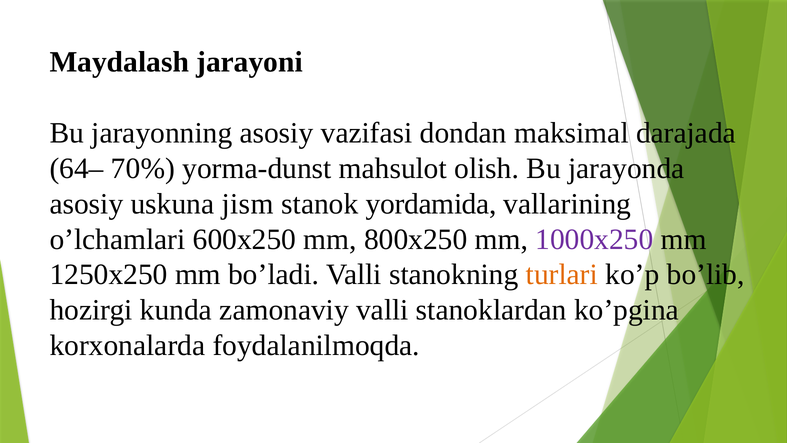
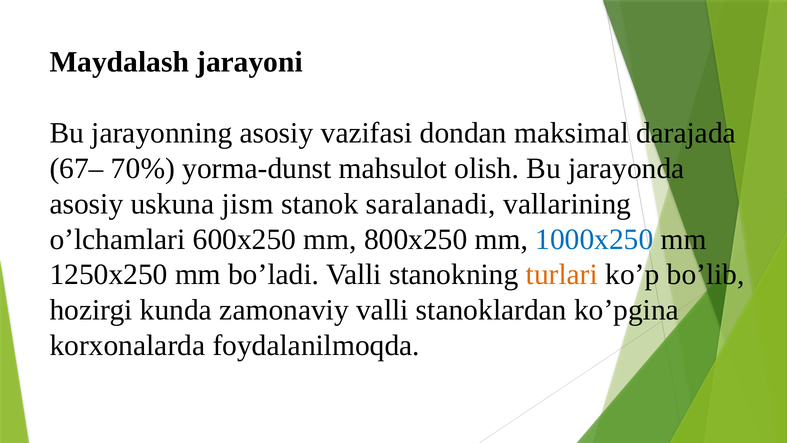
64–: 64– -> 67–
yordamida: yordamida -> saralanadi
1000x250 colour: purple -> blue
